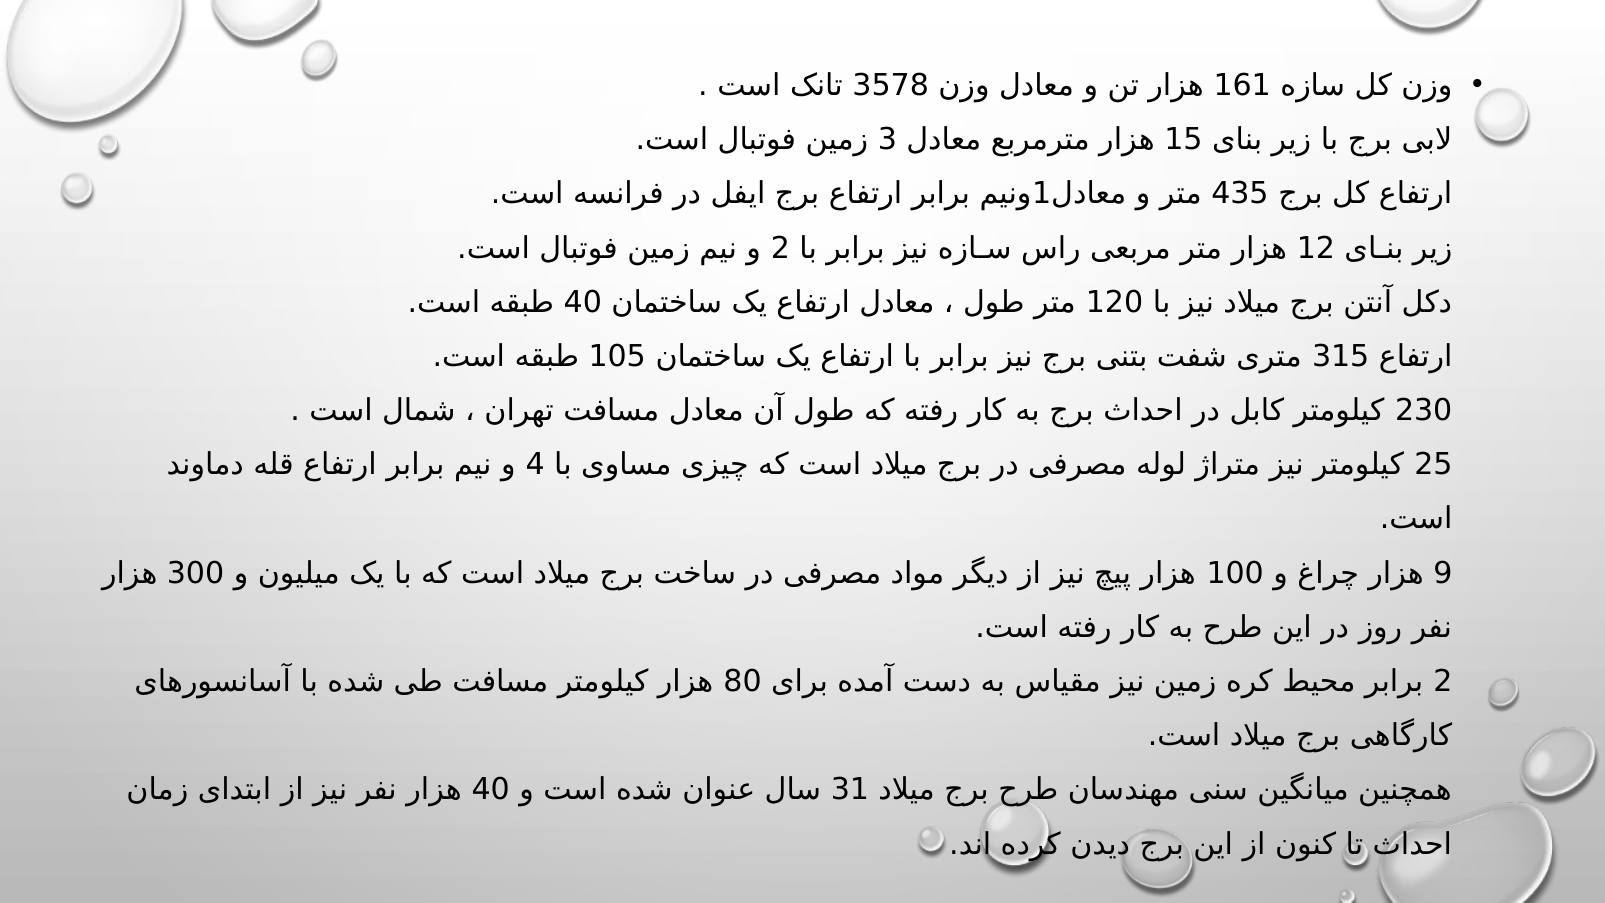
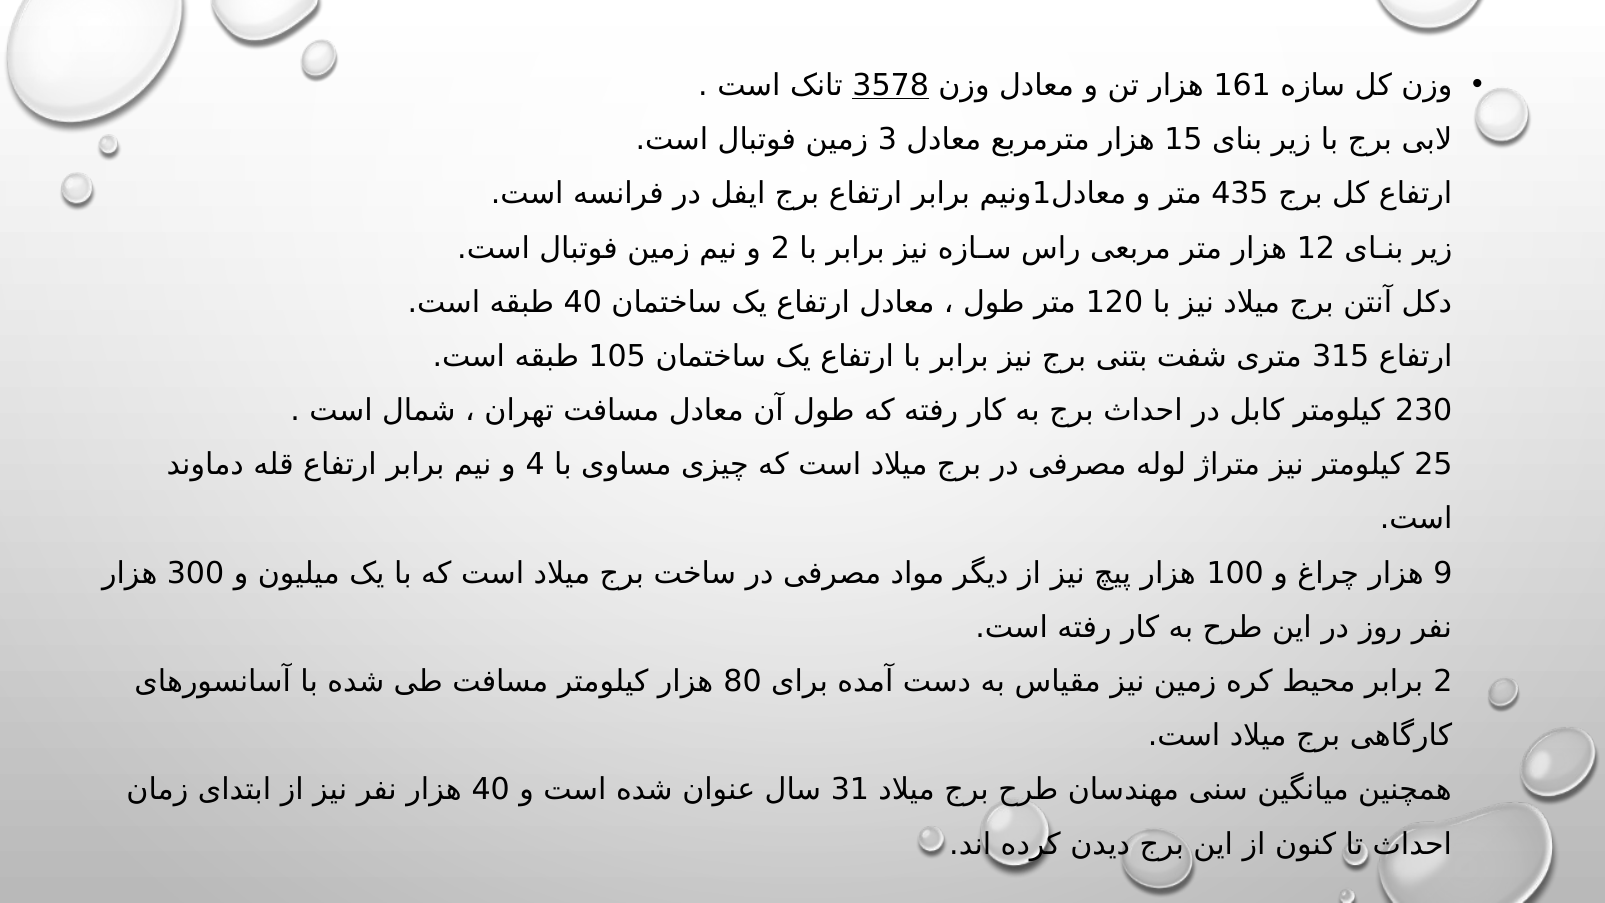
3578 underline: none -> present
